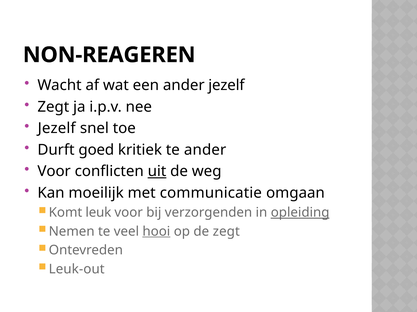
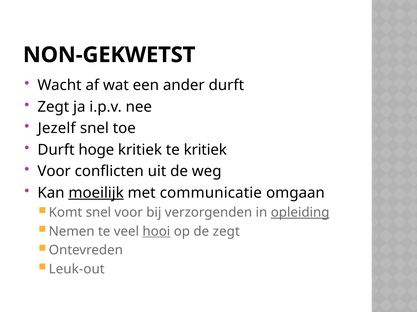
NON-REAGEREN: NON-REAGEREN -> NON-GEKWETST
ander jezelf: jezelf -> durft
goed: goed -> hoge
te ander: ander -> kritiek
uit underline: present -> none
moeilijk underline: none -> present
Komt leuk: leuk -> snel
